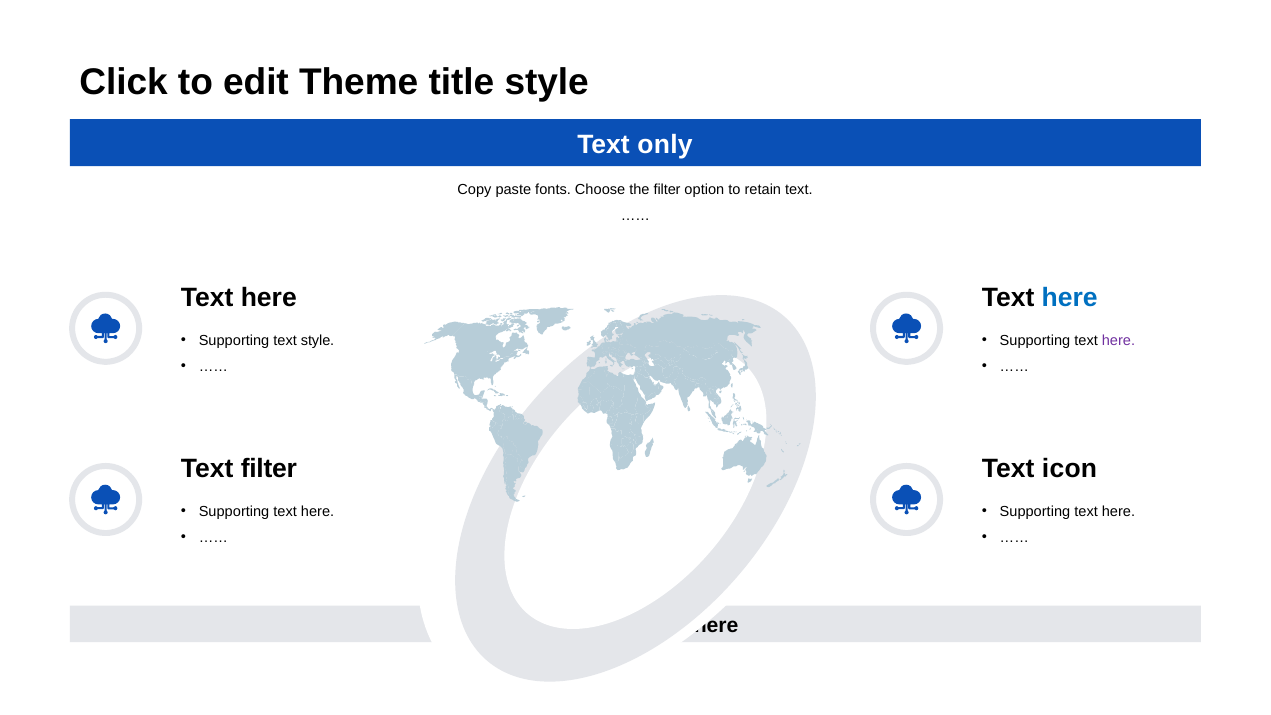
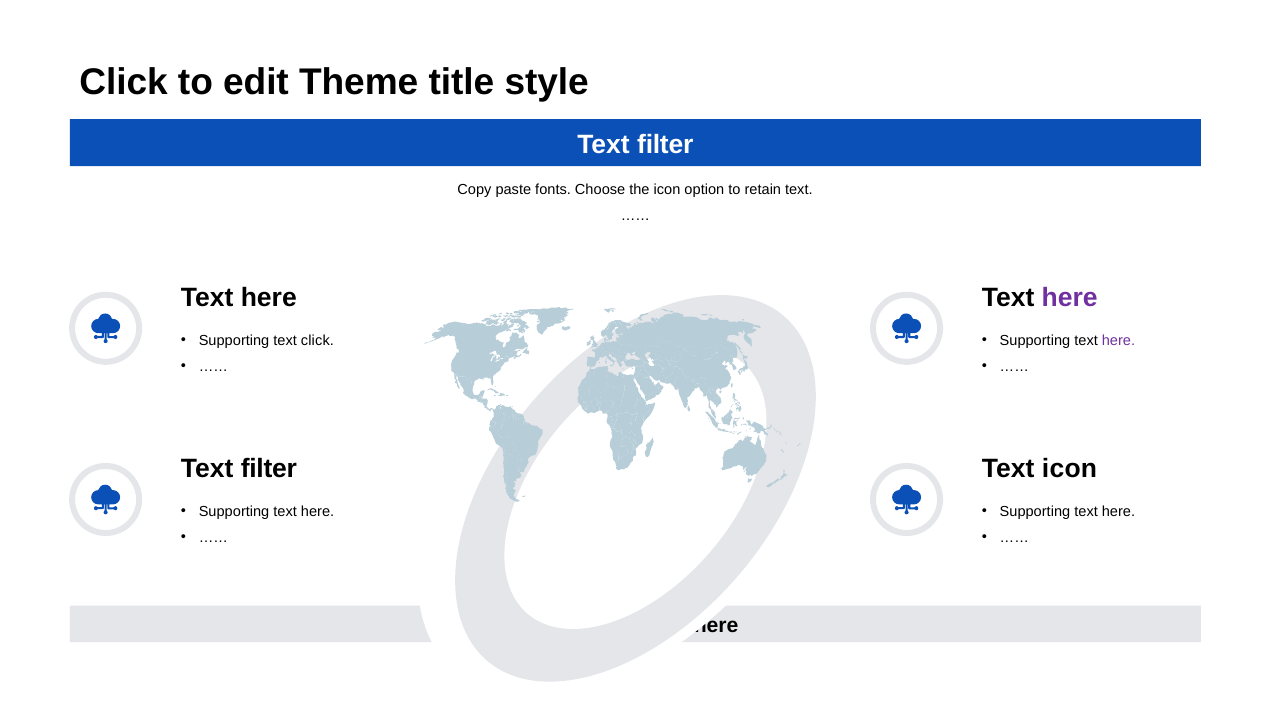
only at (665, 144): only -> filter
the filter: filter -> icon
here at (1070, 298) colour: blue -> purple
text style: style -> click
